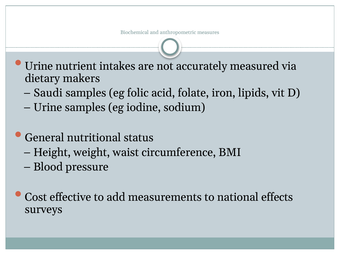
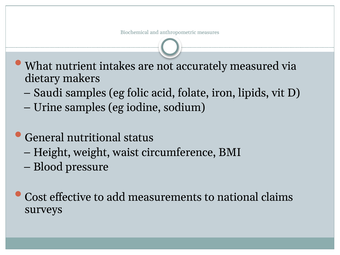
Urine at (39, 66): Urine -> What
effects: effects -> claims
